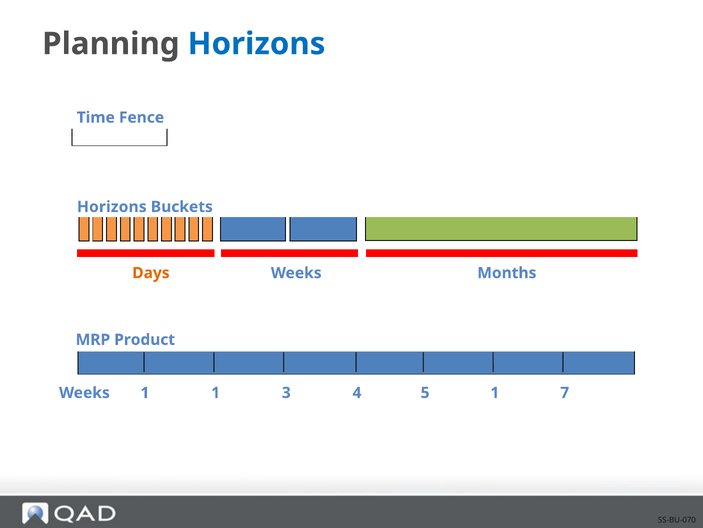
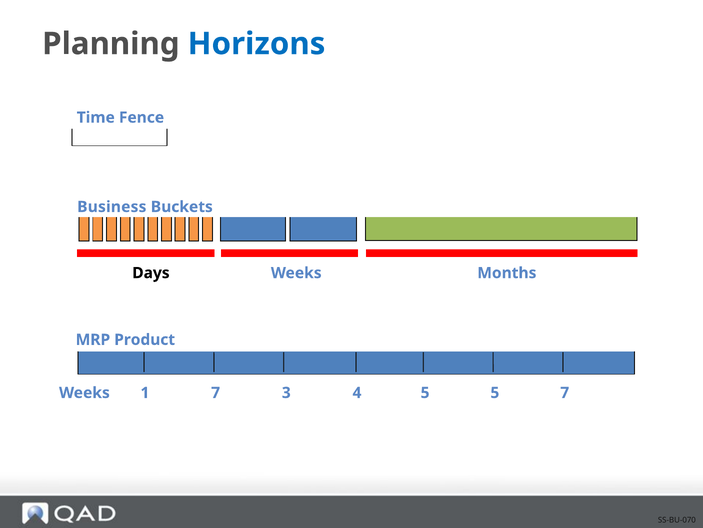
Horizons at (112, 207): Horizons -> Business
Days colour: orange -> black
1 1: 1 -> 7
5 1: 1 -> 5
